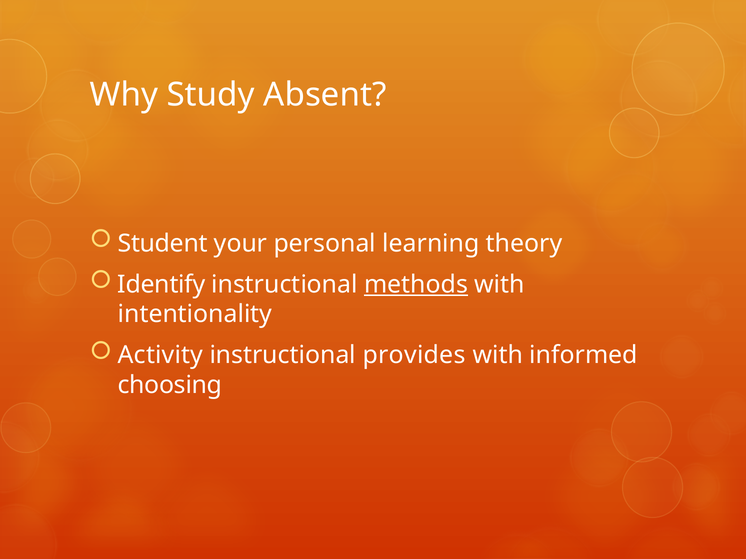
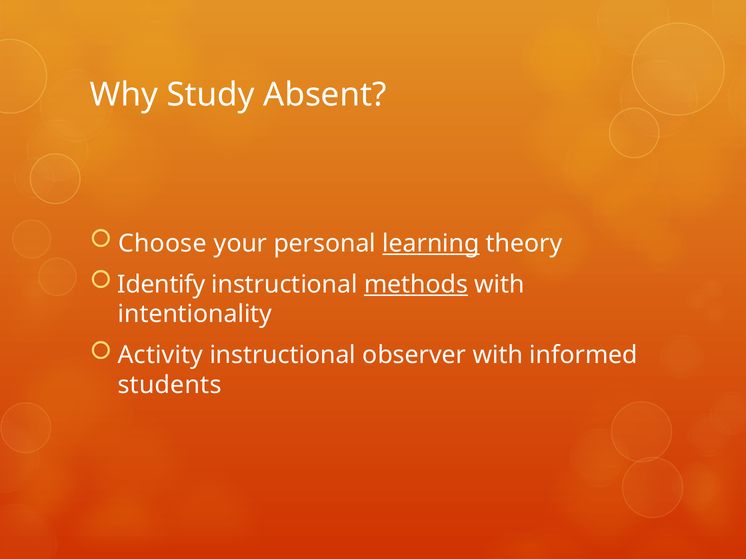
Student: Student -> Choose
learning underline: none -> present
provides: provides -> observer
choosing: choosing -> students
